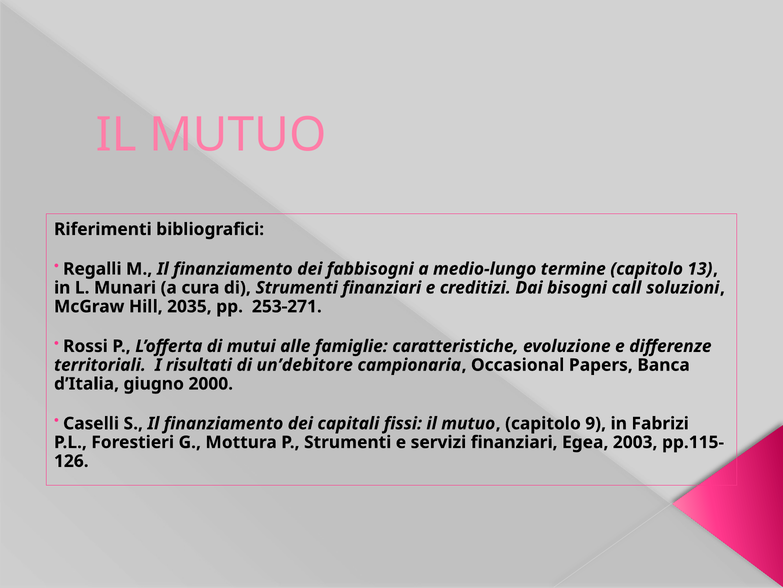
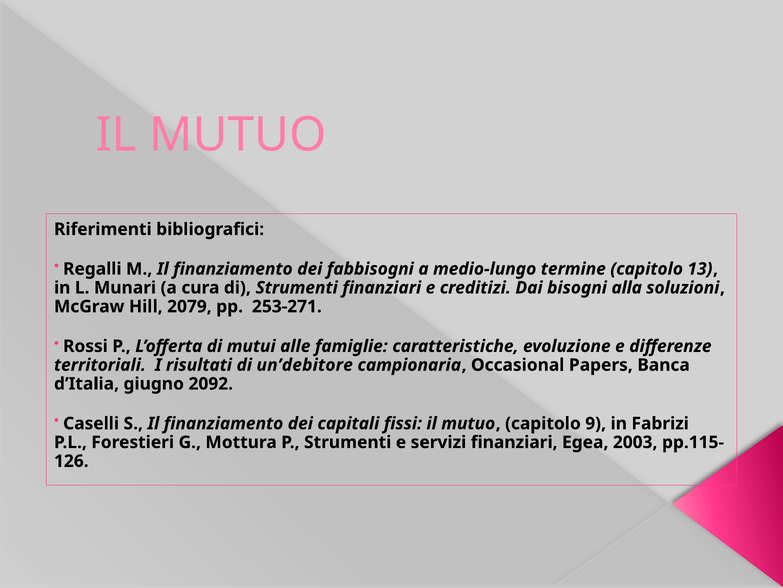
call: call -> alla
2035: 2035 -> 2079
2000: 2000 -> 2092
